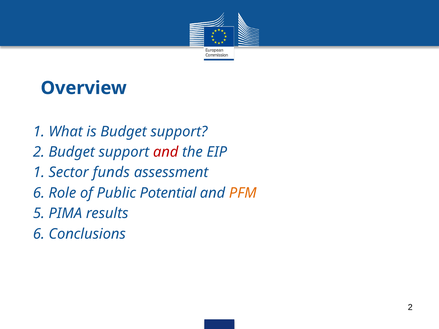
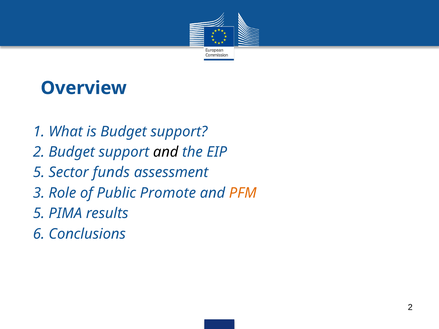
and at (166, 152) colour: red -> black
1 at (39, 173): 1 -> 5
6 at (39, 193): 6 -> 3
Potential: Potential -> Promote
